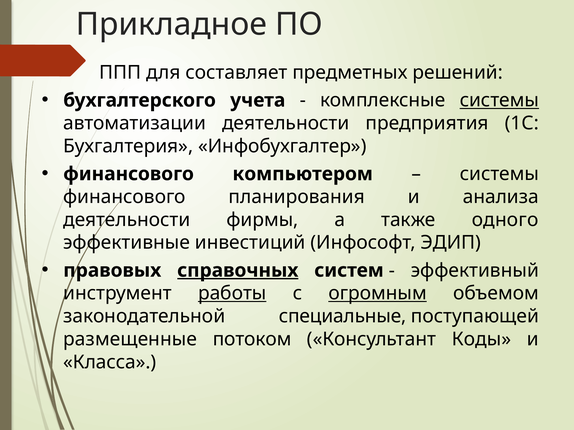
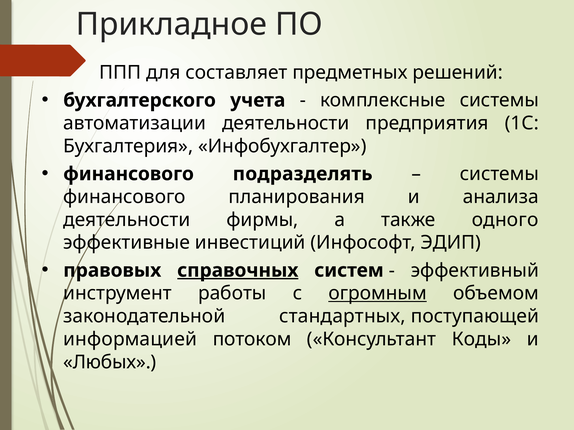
системы at (499, 100) underline: present -> none
компьютером: компьютером -> подразделять
работы underline: present -> none
специальные: специальные -> стандартных
размещенные: размещенные -> информацией
Класса: Класса -> Любых
